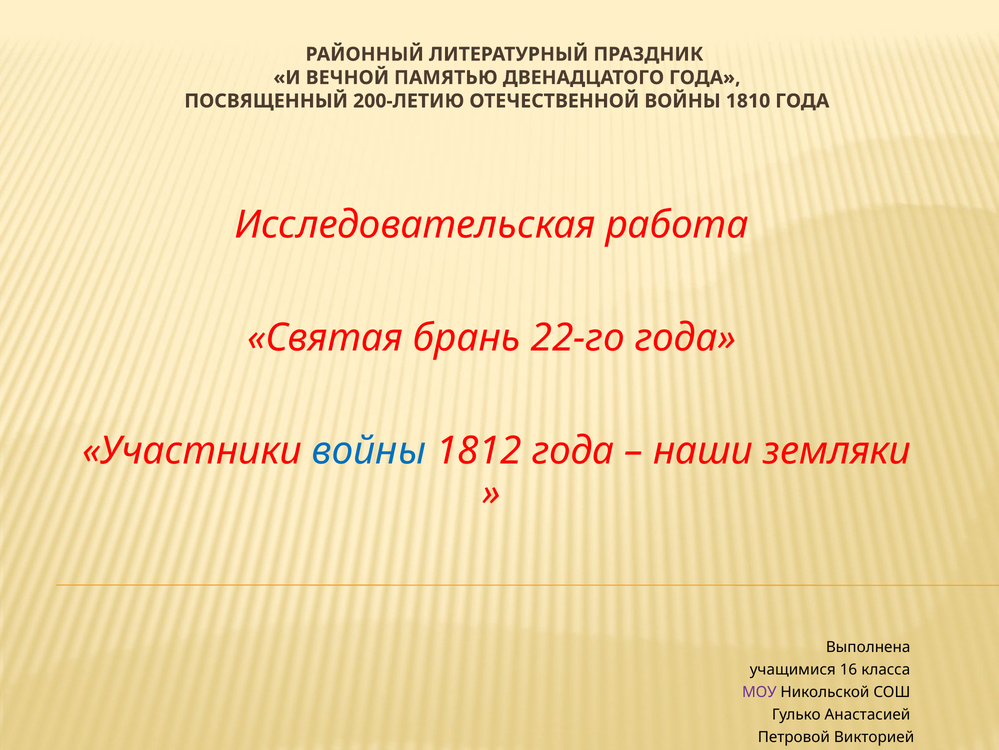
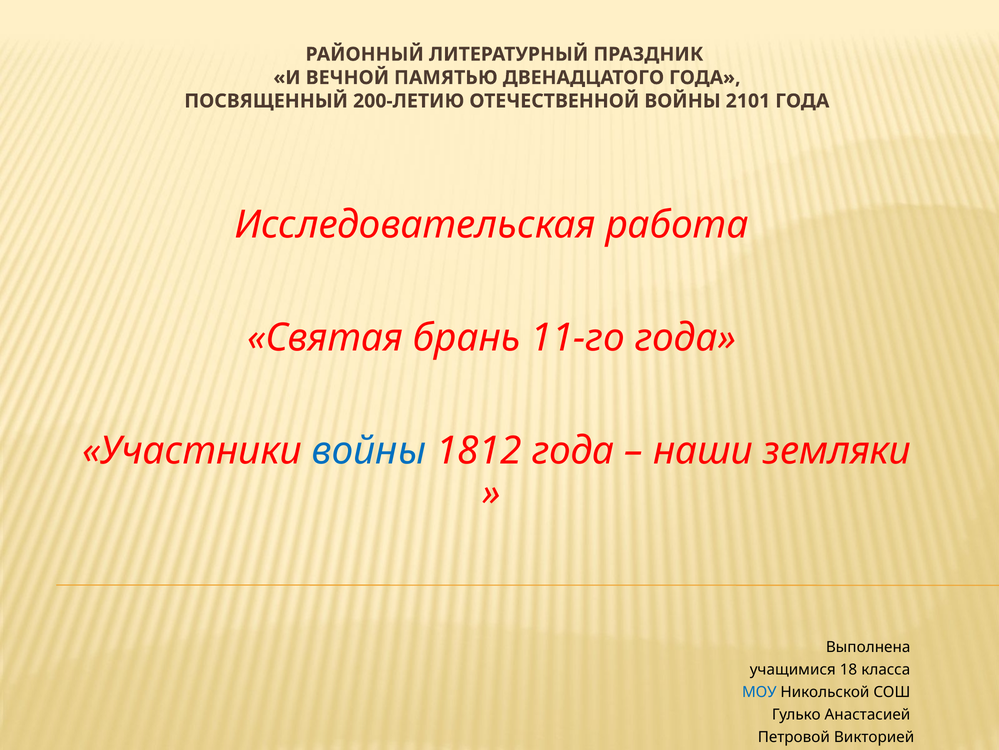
1810: 1810 -> 2101
22-го: 22-го -> 11-го
16: 16 -> 18
МОУ colour: purple -> blue
